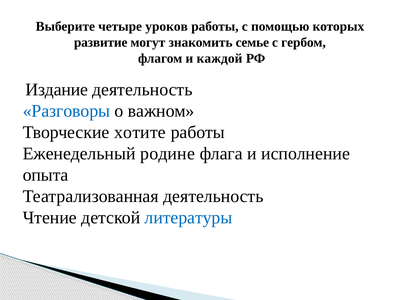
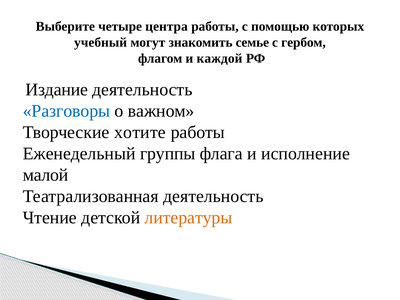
уроков: уроков -> центра
развитие: развитие -> учебный
родине: родине -> группы
опыта: опыта -> малой
литературы colour: blue -> orange
